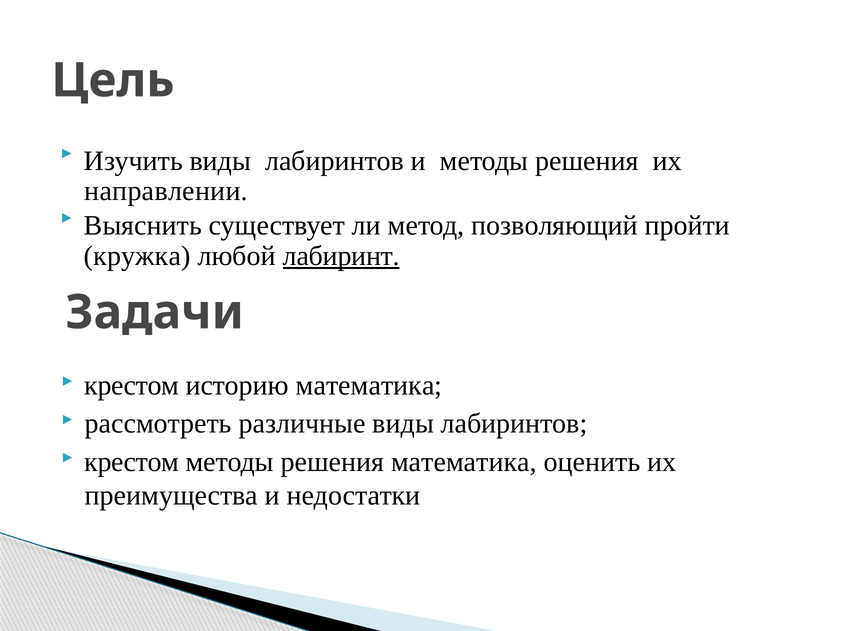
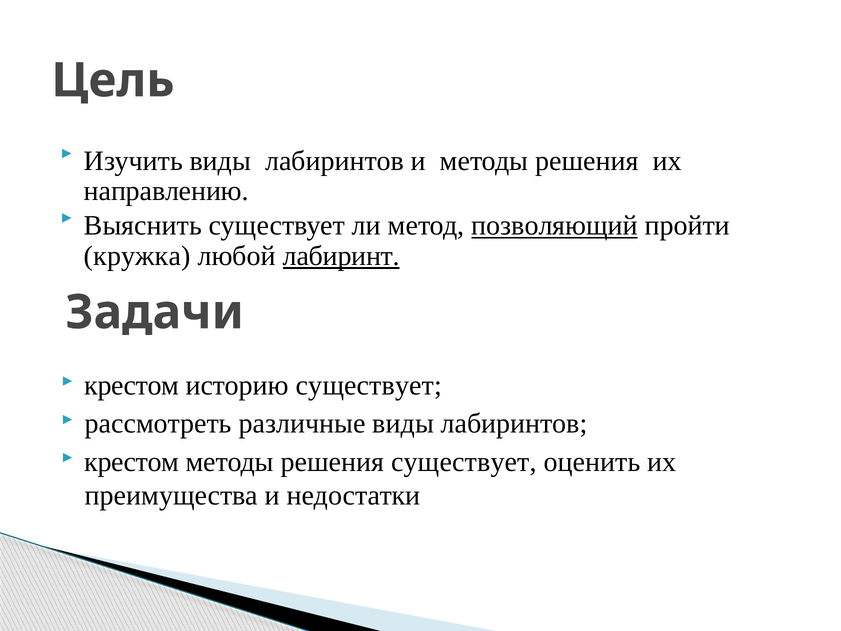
направлении: направлении -> направлению
позволяющий underline: none -> present
историю математика: математика -> существует
решения математика: математика -> существует
